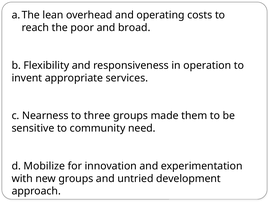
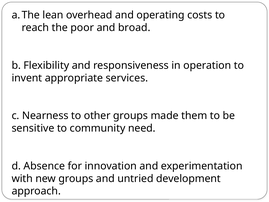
three: three -> other
Mobilize: Mobilize -> Absence
